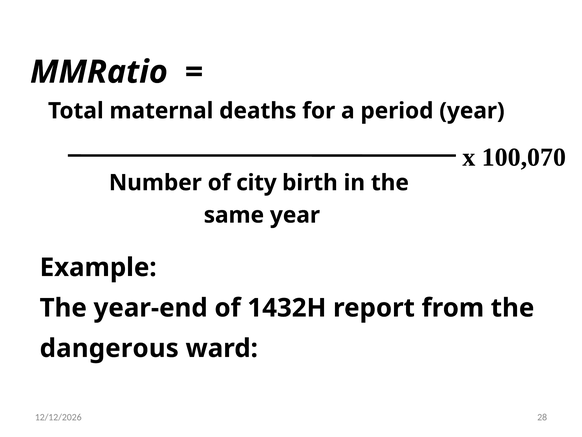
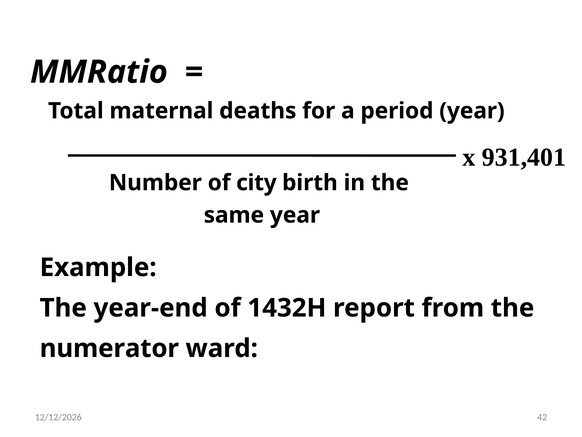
100,070: 100,070 -> 931,401
dangerous: dangerous -> numerator
28: 28 -> 42
